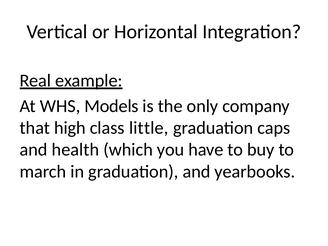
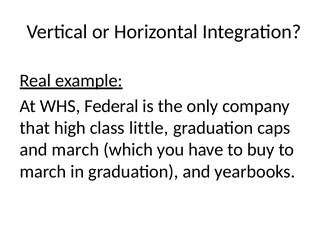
Models: Models -> Federal
and health: health -> march
